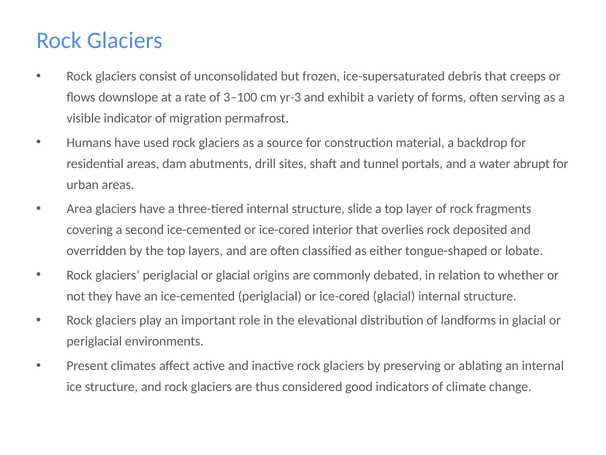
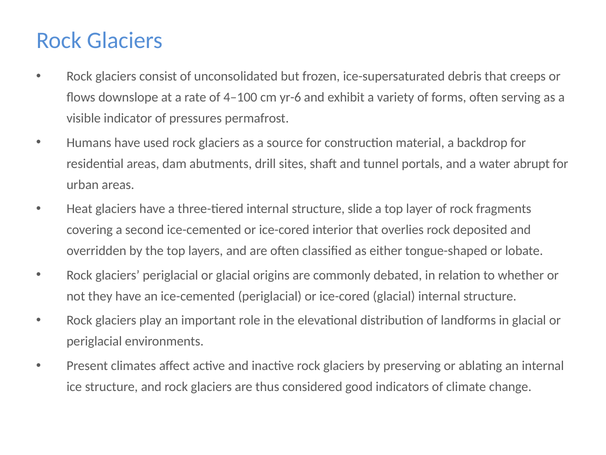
3–100: 3–100 -> 4–100
yr-3: yr-3 -> yr-6
migration: migration -> pressures
Area: Area -> Heat
